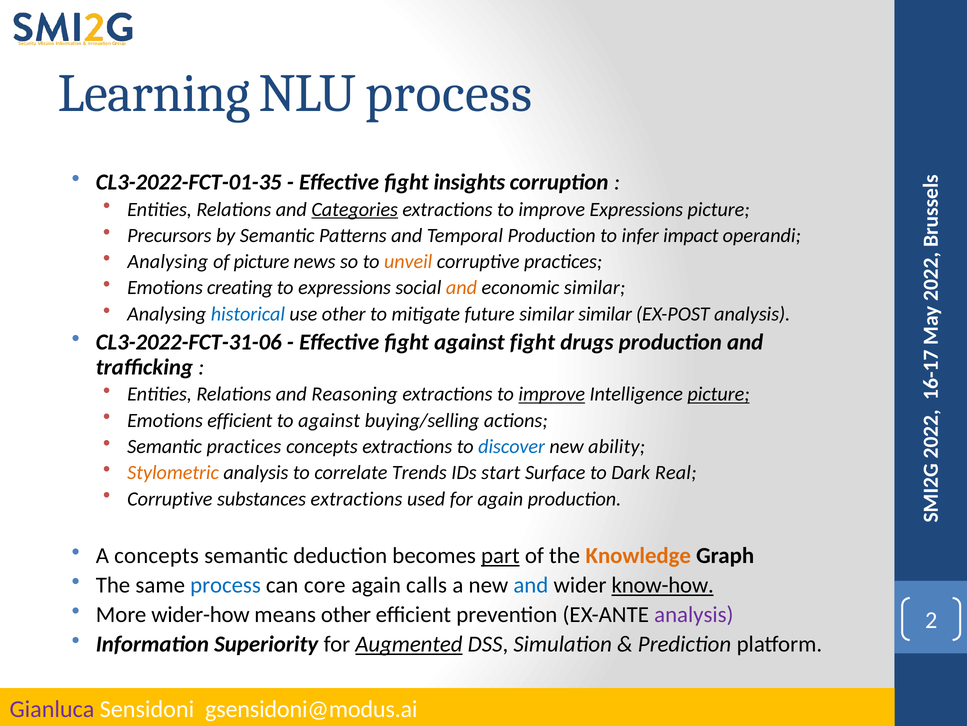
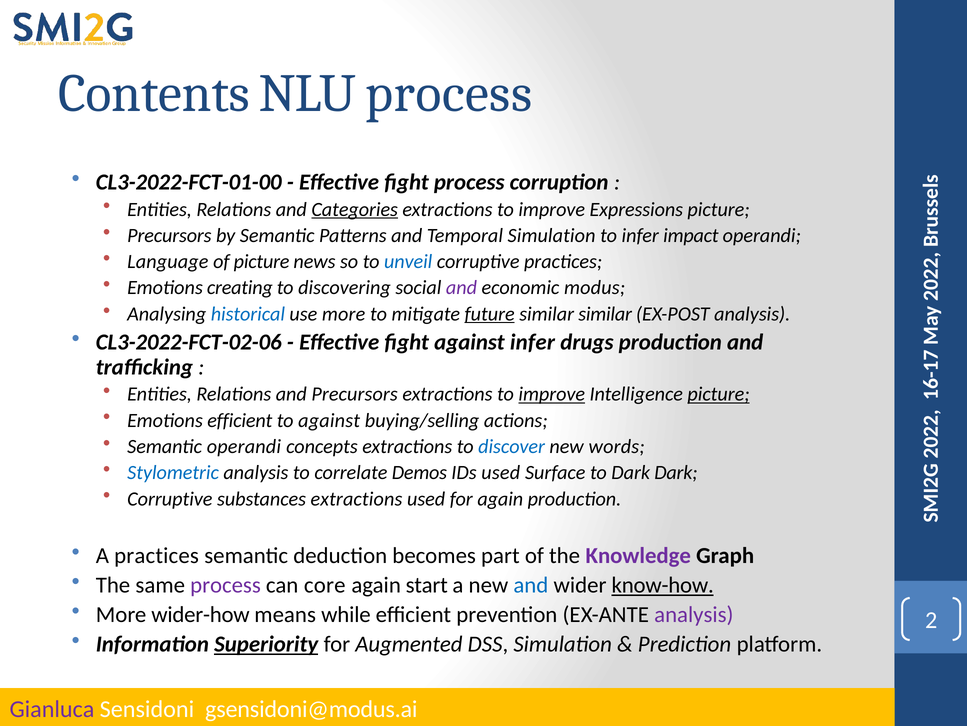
Learning: Learning -> Contents
CL3-2022-FCT-01-35: CL3-2022-FCT-01-35 -> CL3-2022-FCT-01-00
fight insights: insights -> process
Temporal Production: Production -> Simulation
Analysing at (168, 261): Analysing -> Language
unveil colour: orange -> blue
to expressions: expressions -> discovering
and at (462, 288) colour: orange -> purple
economic similar: similar -> modus
use other: other -> more
future underline: none -> present
CL3-2022-FCT-31-06: CL3-2022-FCT-31-06 -> CL3-2022-FCT-02-06
against fight: fight -> infer
and Reasoning: Reasoning -> Precursors
Semantic practices: practices -> operandi
ability: ability -> words
Stylometric colour: orange -> blue
Trends: Trends -> Demos
IDs start: start -> used
Dark Real: Real -> Dark
A concepts: concepts -> practices
part underline: present -> none
Knowledge colour: orange -> purple
process at (226, 585) colour: blue -> purple
calls: calls -> start
means other: other -> while
Superiority underline: none -> present
Augmented underline: present -> none
